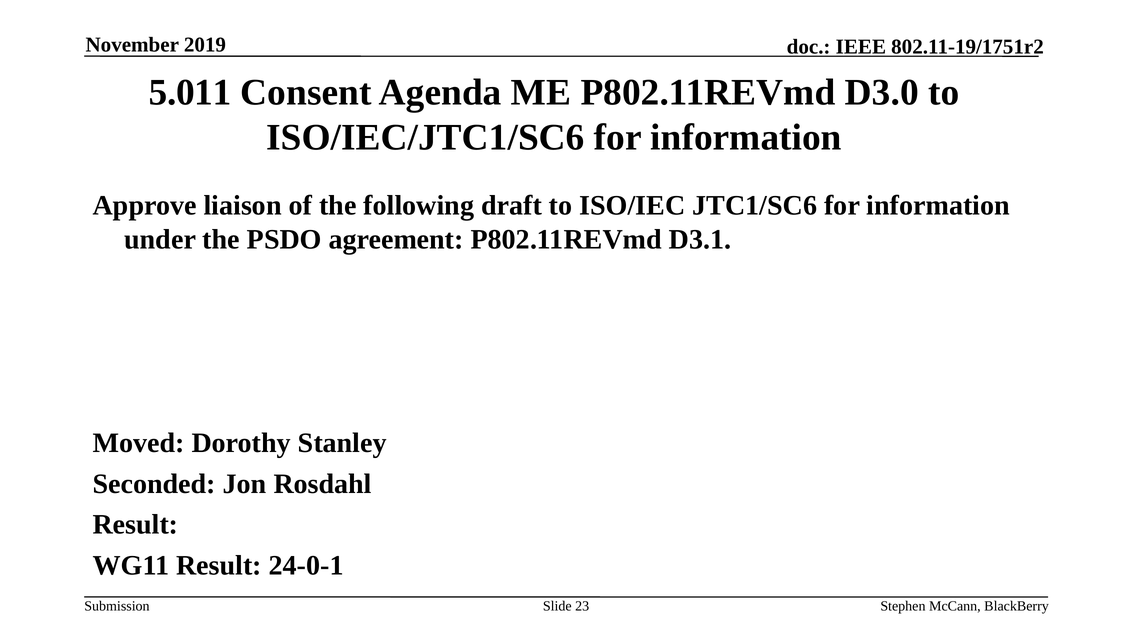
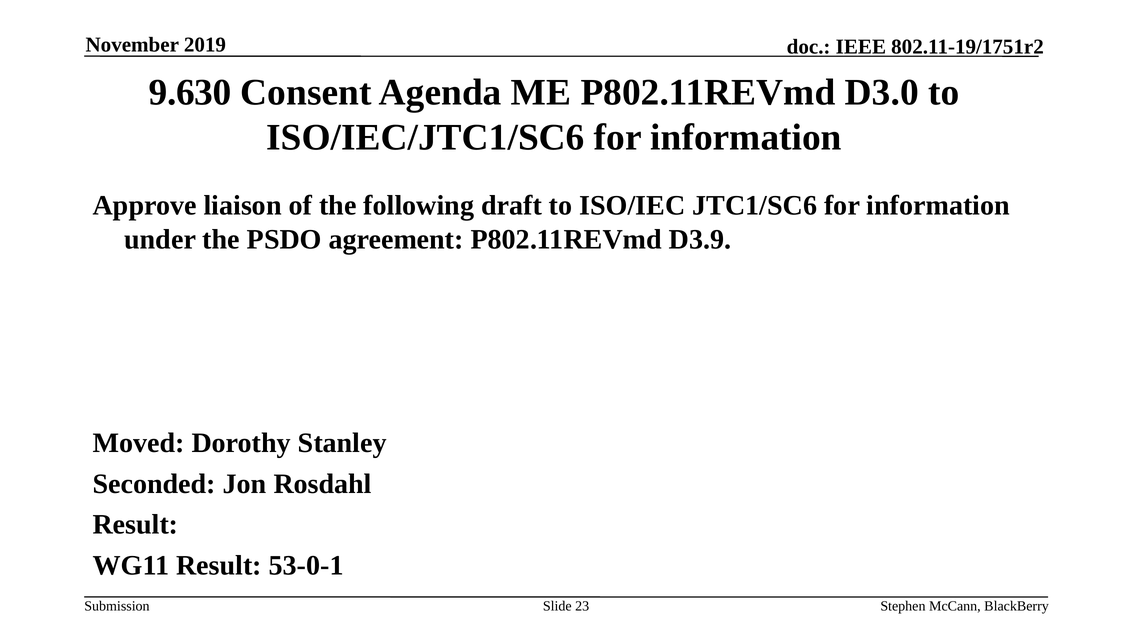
5.011: 5.011 -> 9.630
D3.1: D3.1 -> D3.9
24-0-1: 24-0-1 -> 53-0-1
